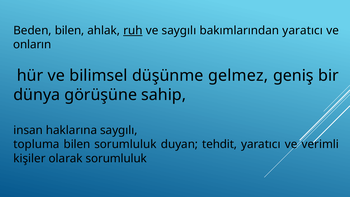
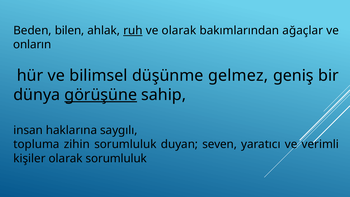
ve saygılı: saygılı -> olarak
bakımlarından yaratıcı: yaratıcı -> ağaçlar
görüşüne underline: none -> present
topluma bilen: bilen -> zihin
tehdit: tehdit -> seven
